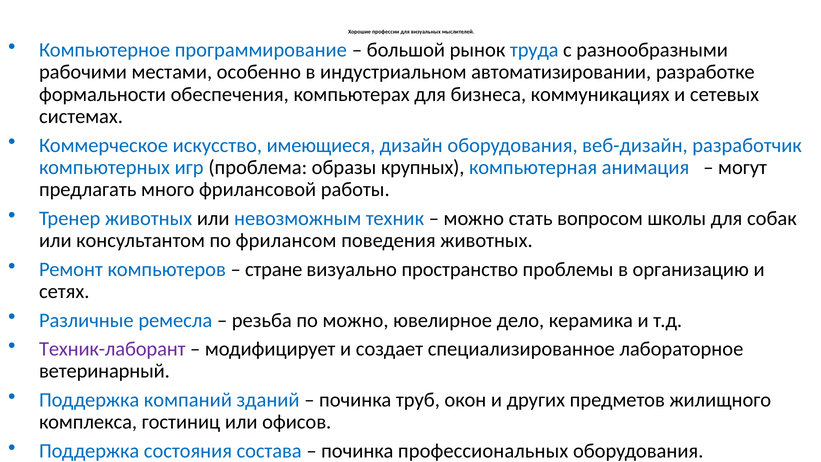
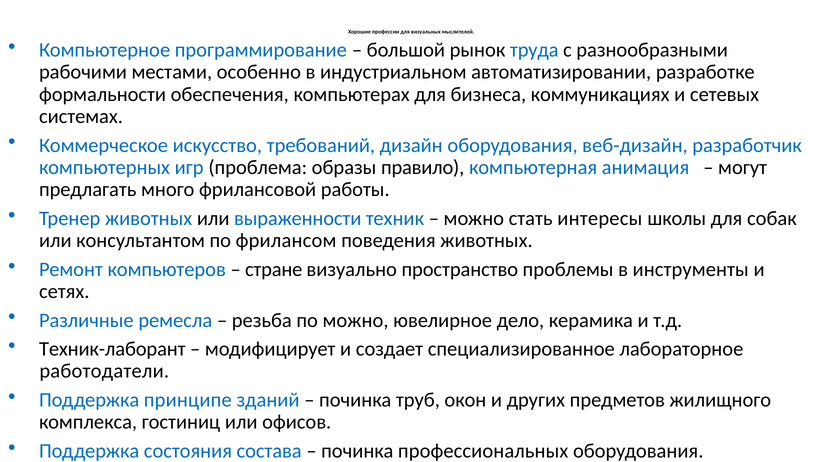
имеющиеся: имеющиеся -> требований
крупных: крупных -> правило
невозможным: невозможным -> выраженности
вопросом: вопросом -> интересы
организацию: организацию -> инструменты
Техник-лаборант colour: purple -> black
ветеринарный: ветеринарный -> работодатели
компаний: компаний -> принципе
